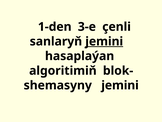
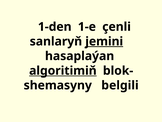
3-e: 3-e -> 1-e
algoritimiň underline: none -> present
jemini at (120, 85): jemini -> belgili
